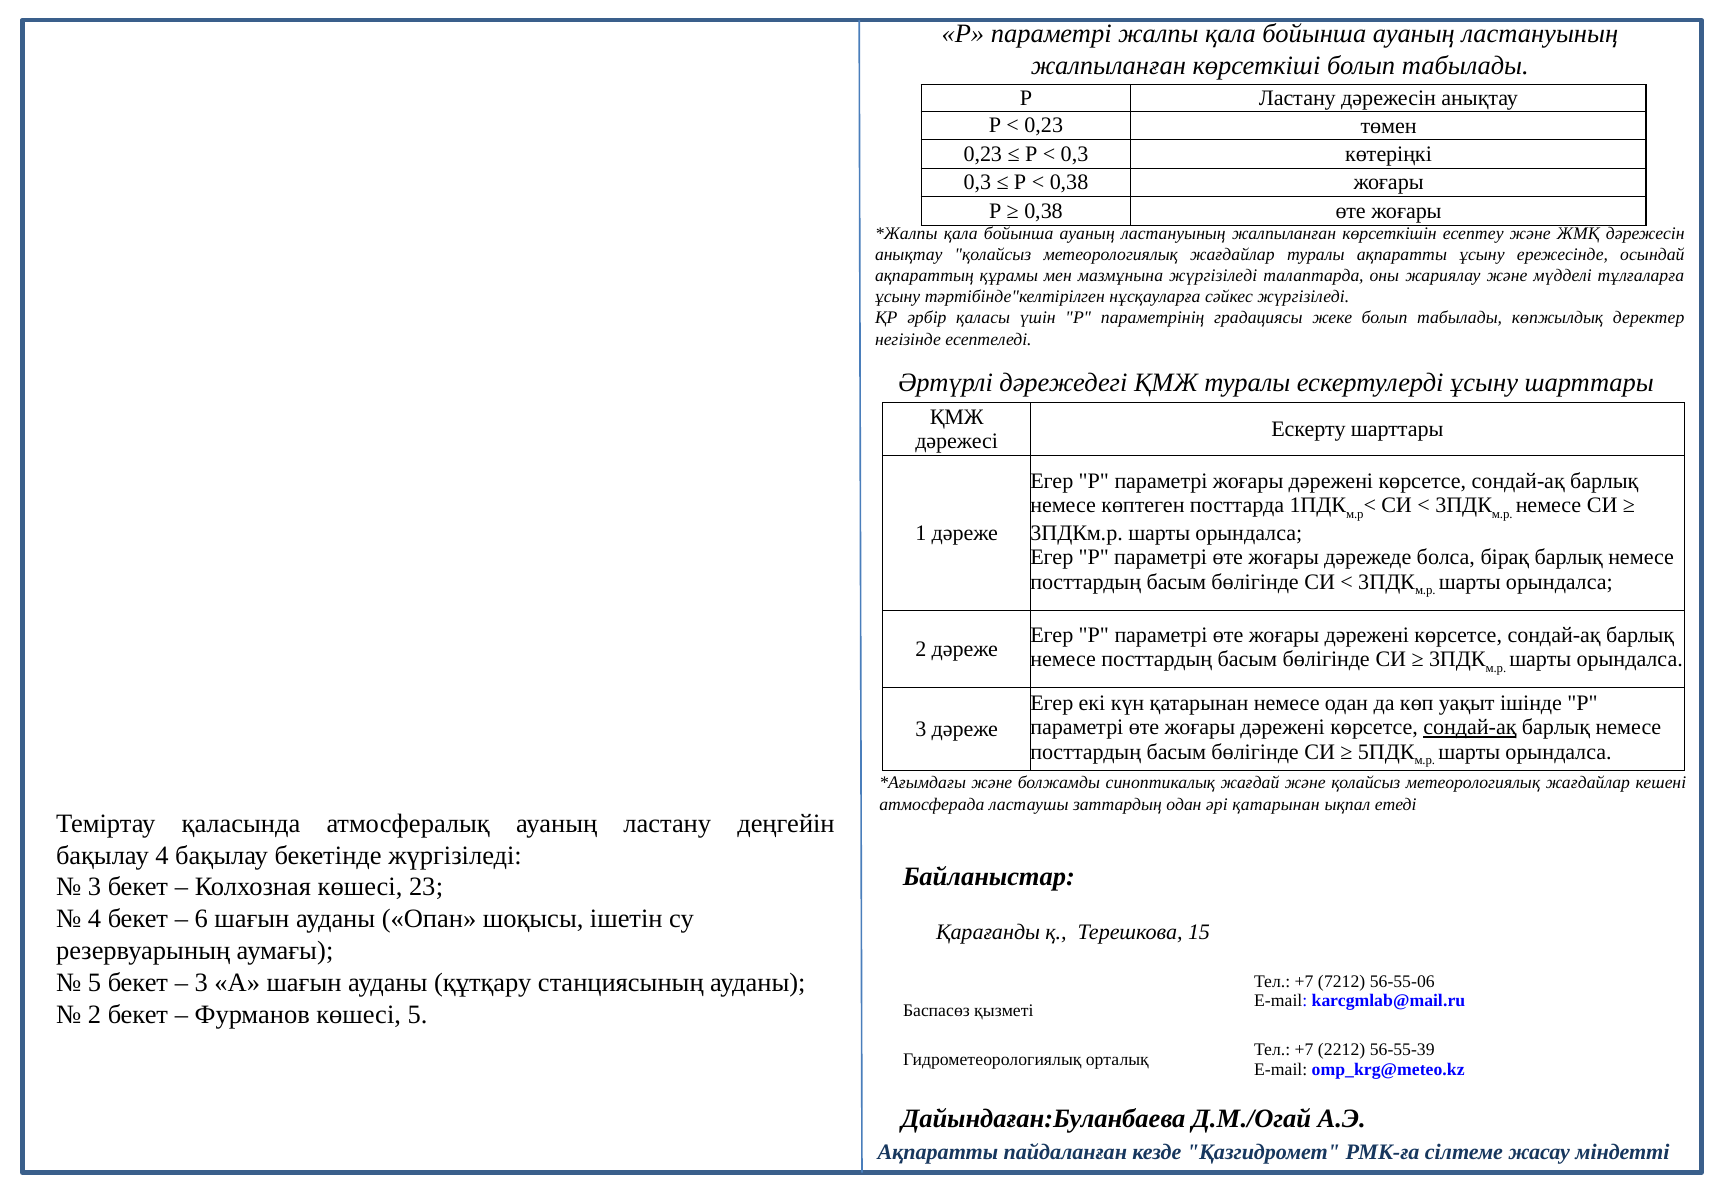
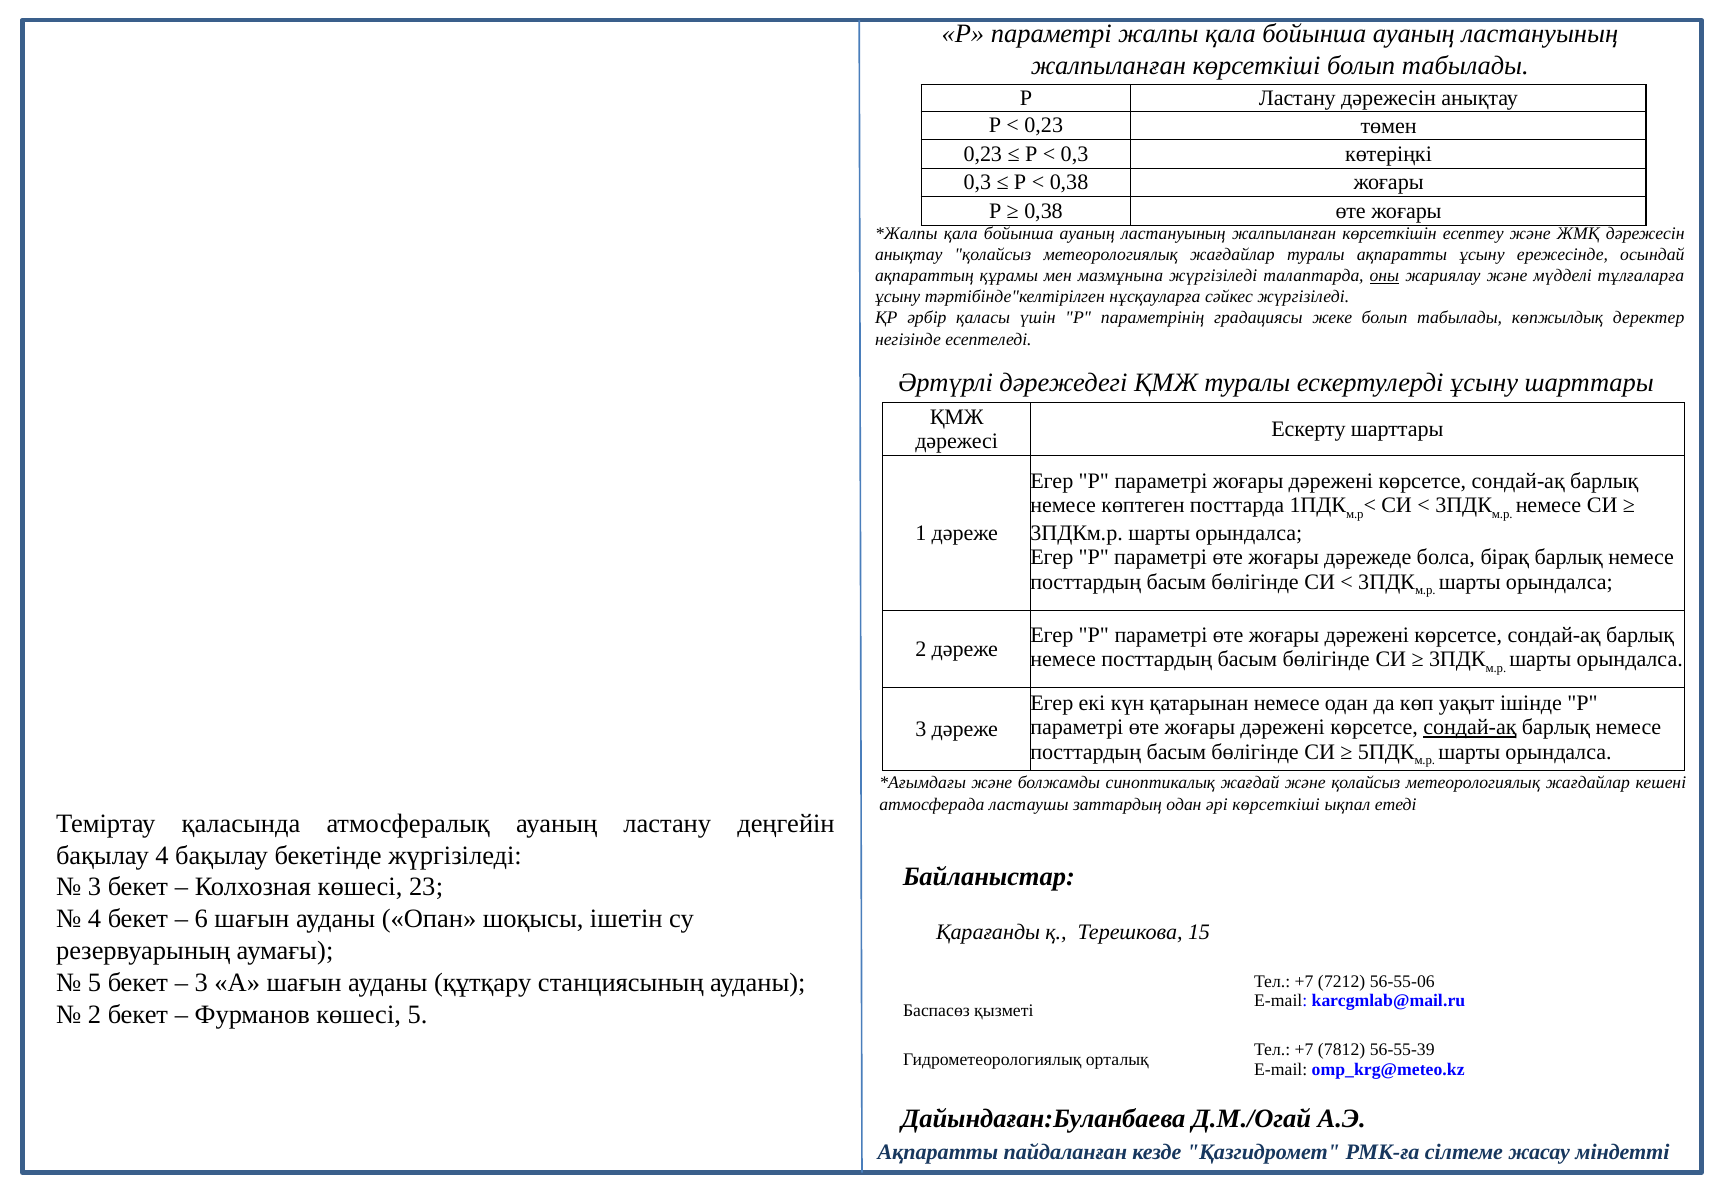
оны underline: none -> present
әрі қатарынан: қатарынан -> көрсеткіші
2212: 2212 -> 7812
